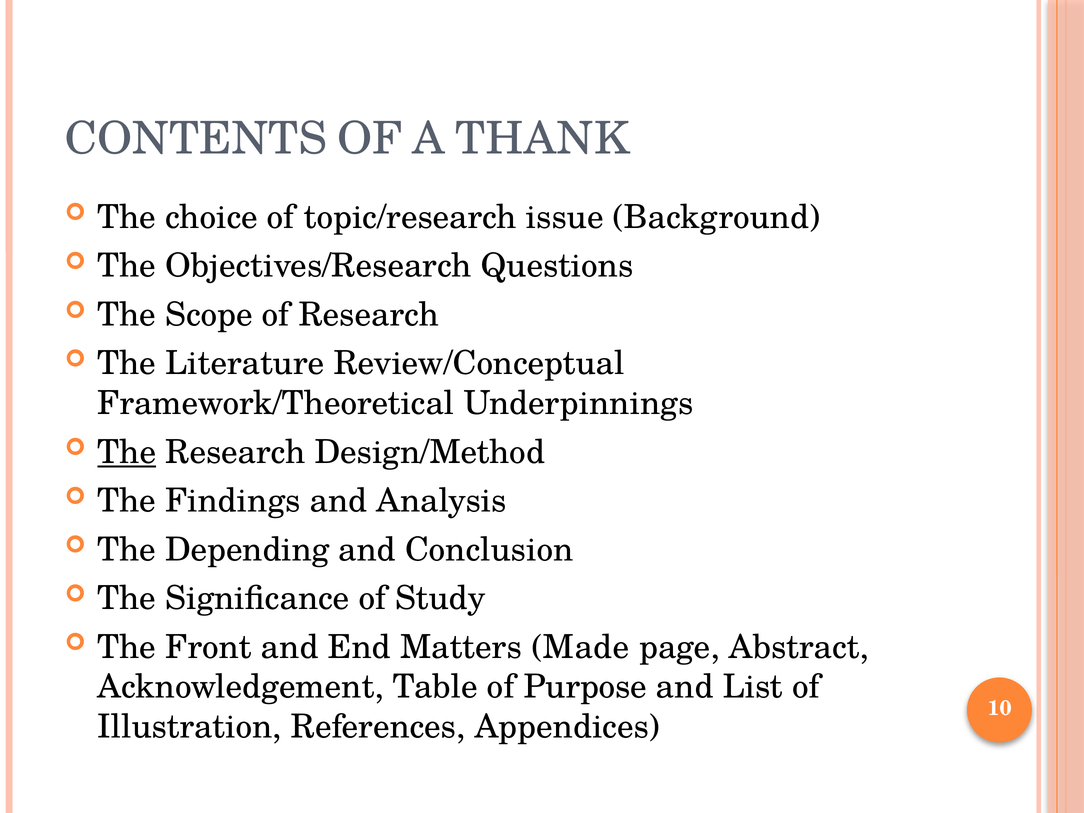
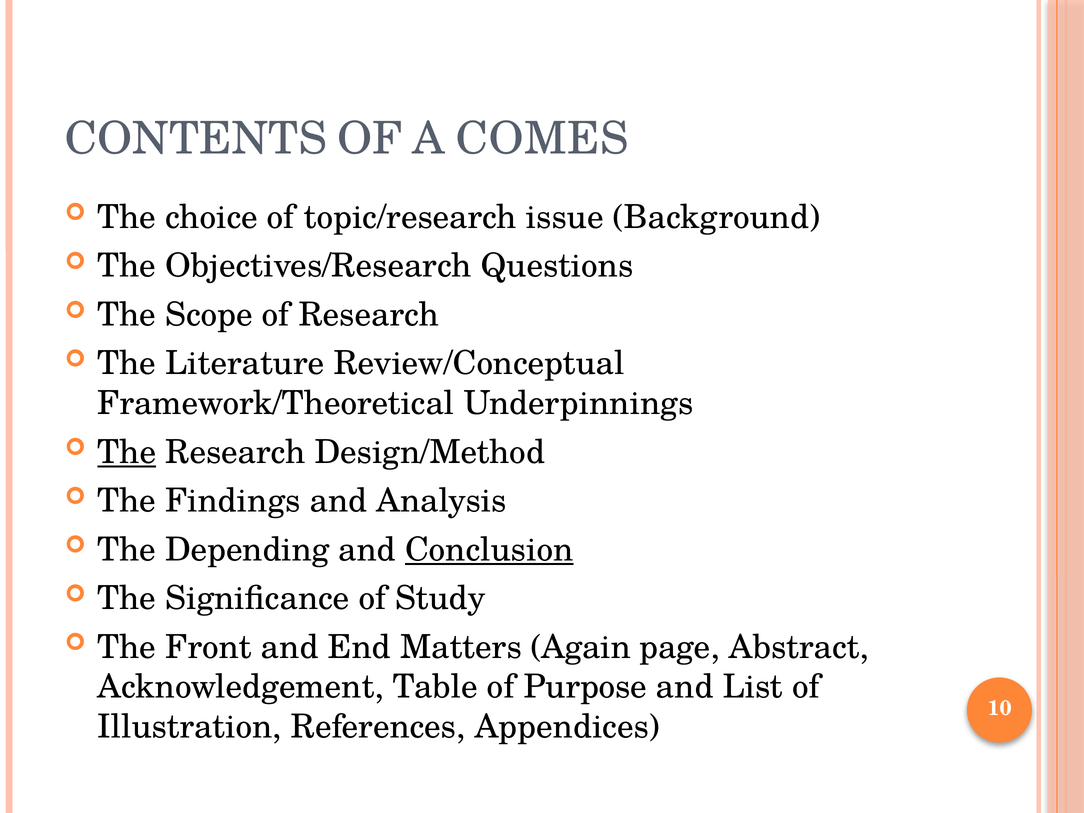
THANK: THANK -> COMES
Conclusion underline: none -> present
Made: Made -> Again
